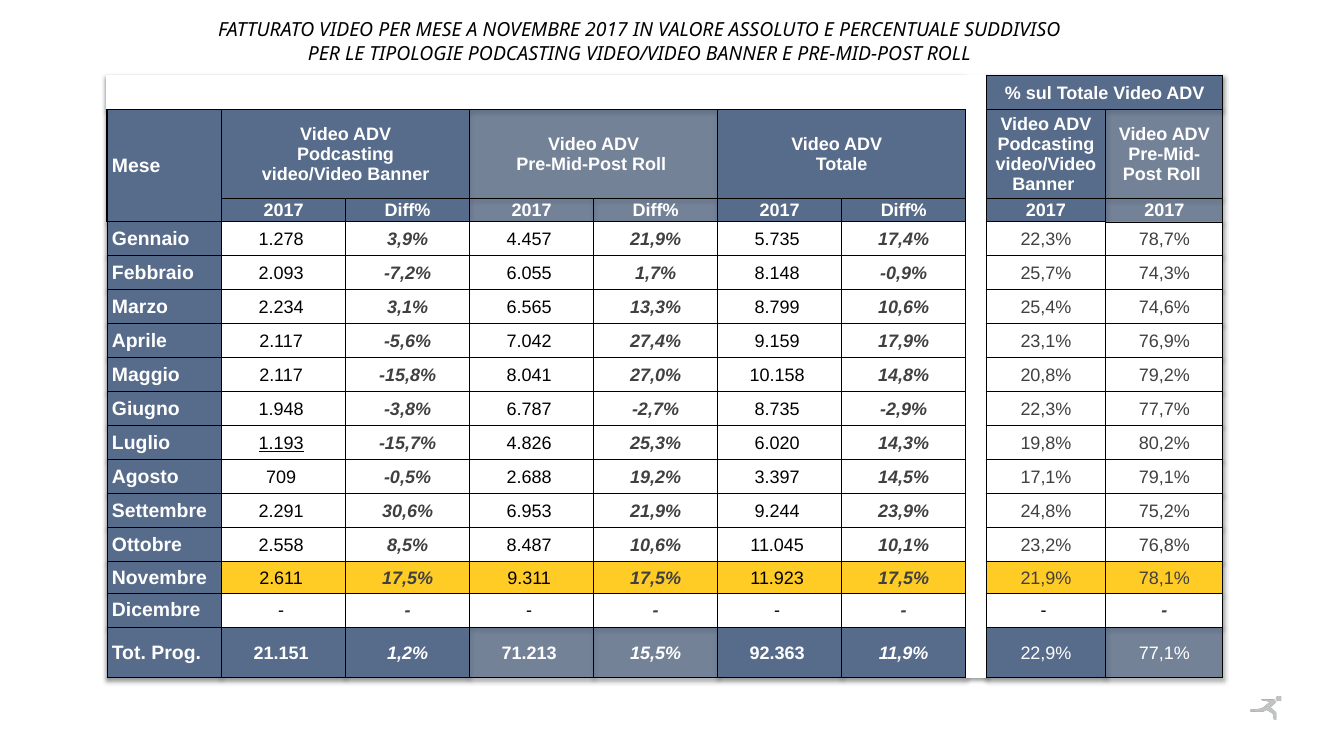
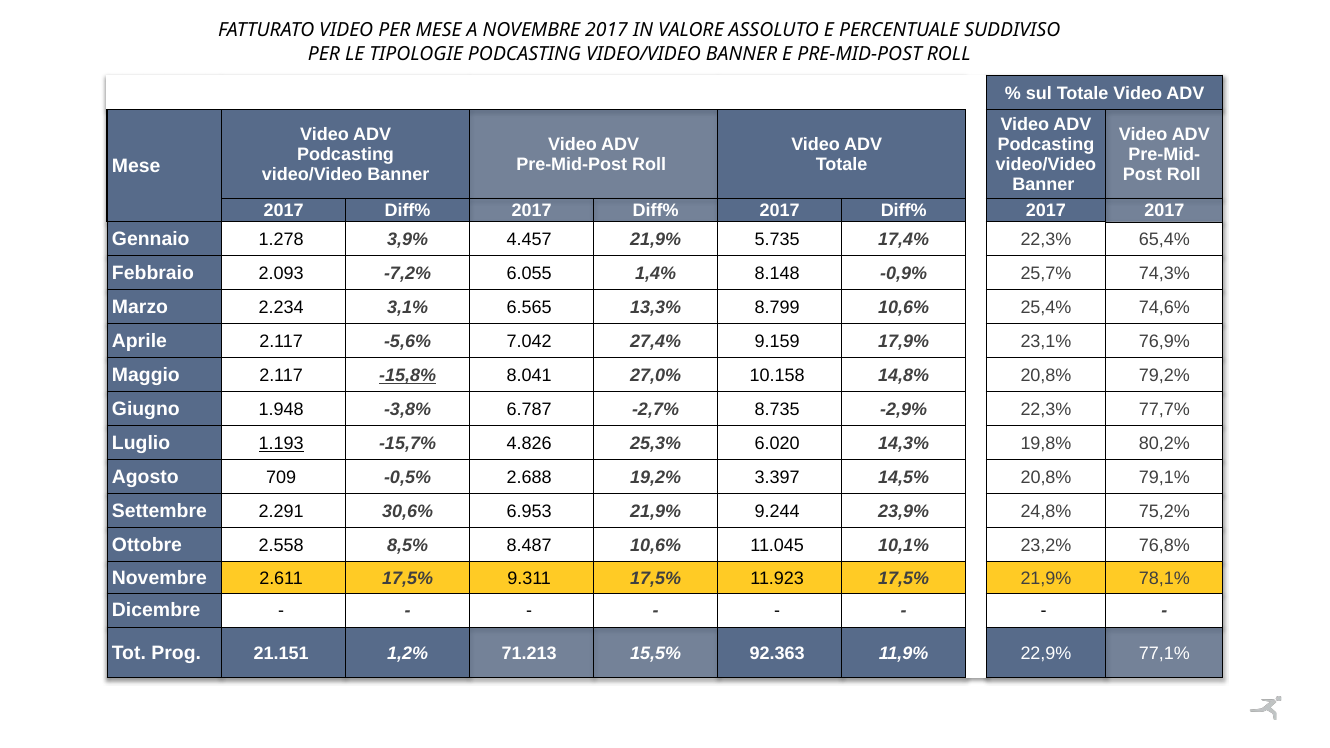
78,7%: 78,7% -> 65,4%
1,7%: 1,7% -> 1,4%
-15,8% underline: none -> present
14,5% 17,1%: 17,1% -> 20,8%
